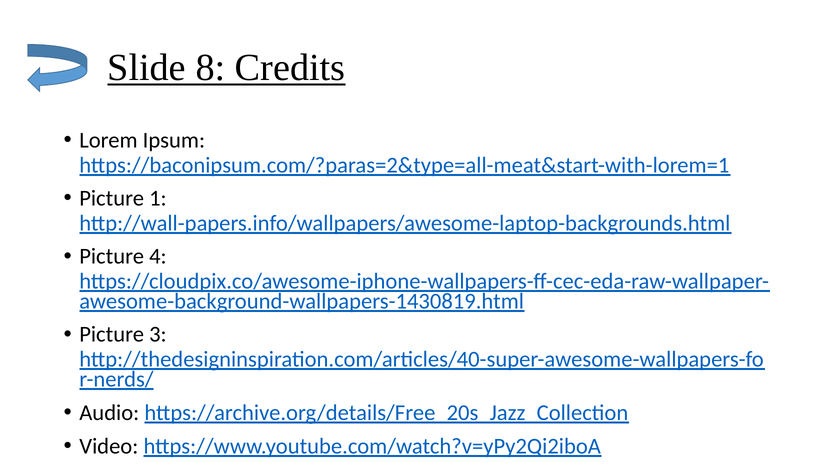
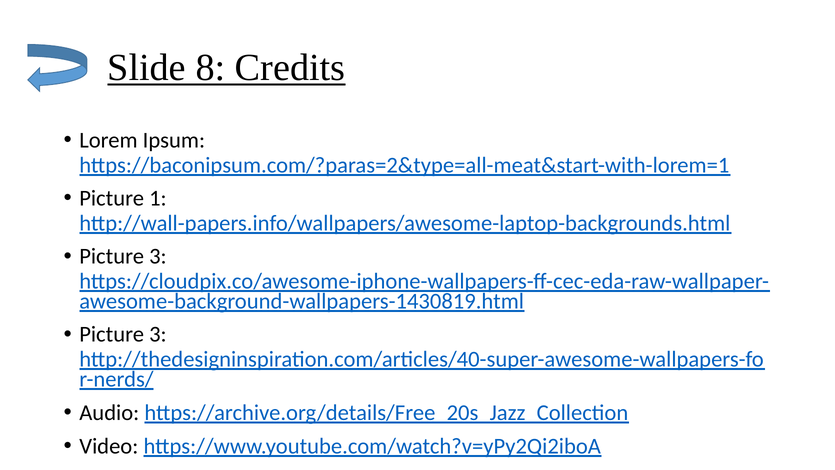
4 at (158, 256): 4 -> 3
